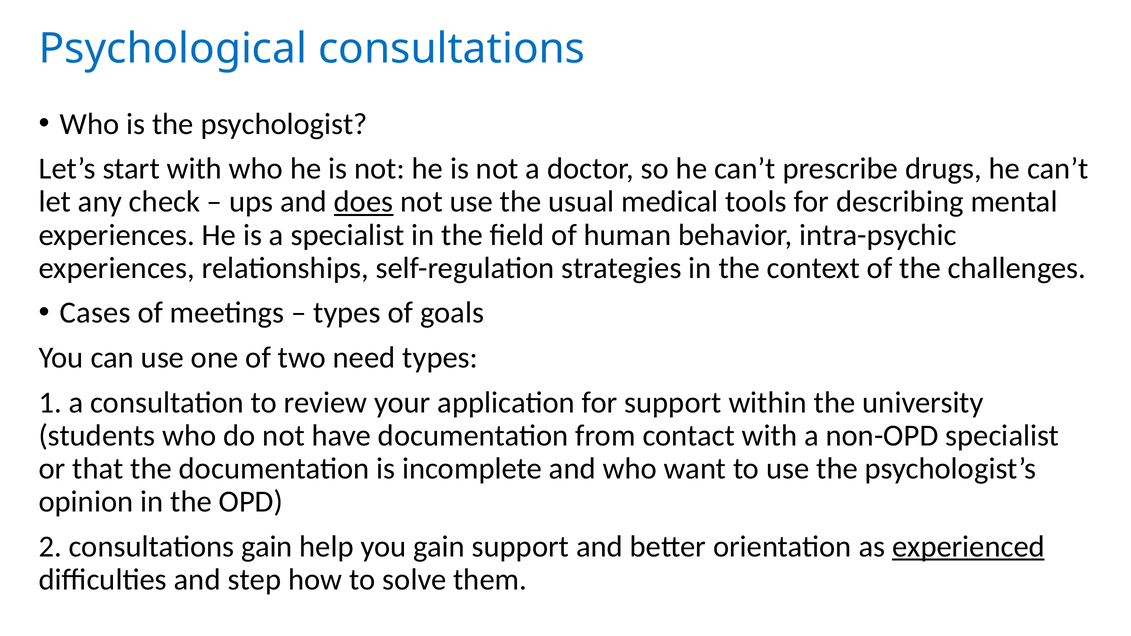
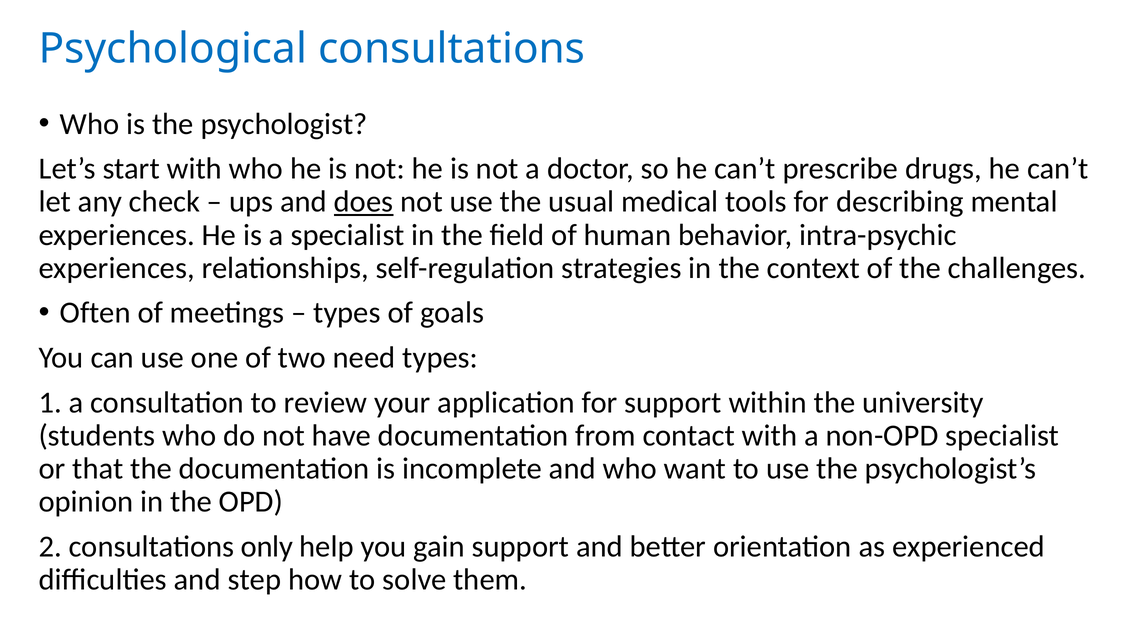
Cases: Cases -> Often
consultations gain: gain -> only
experienced underline: present -> none
